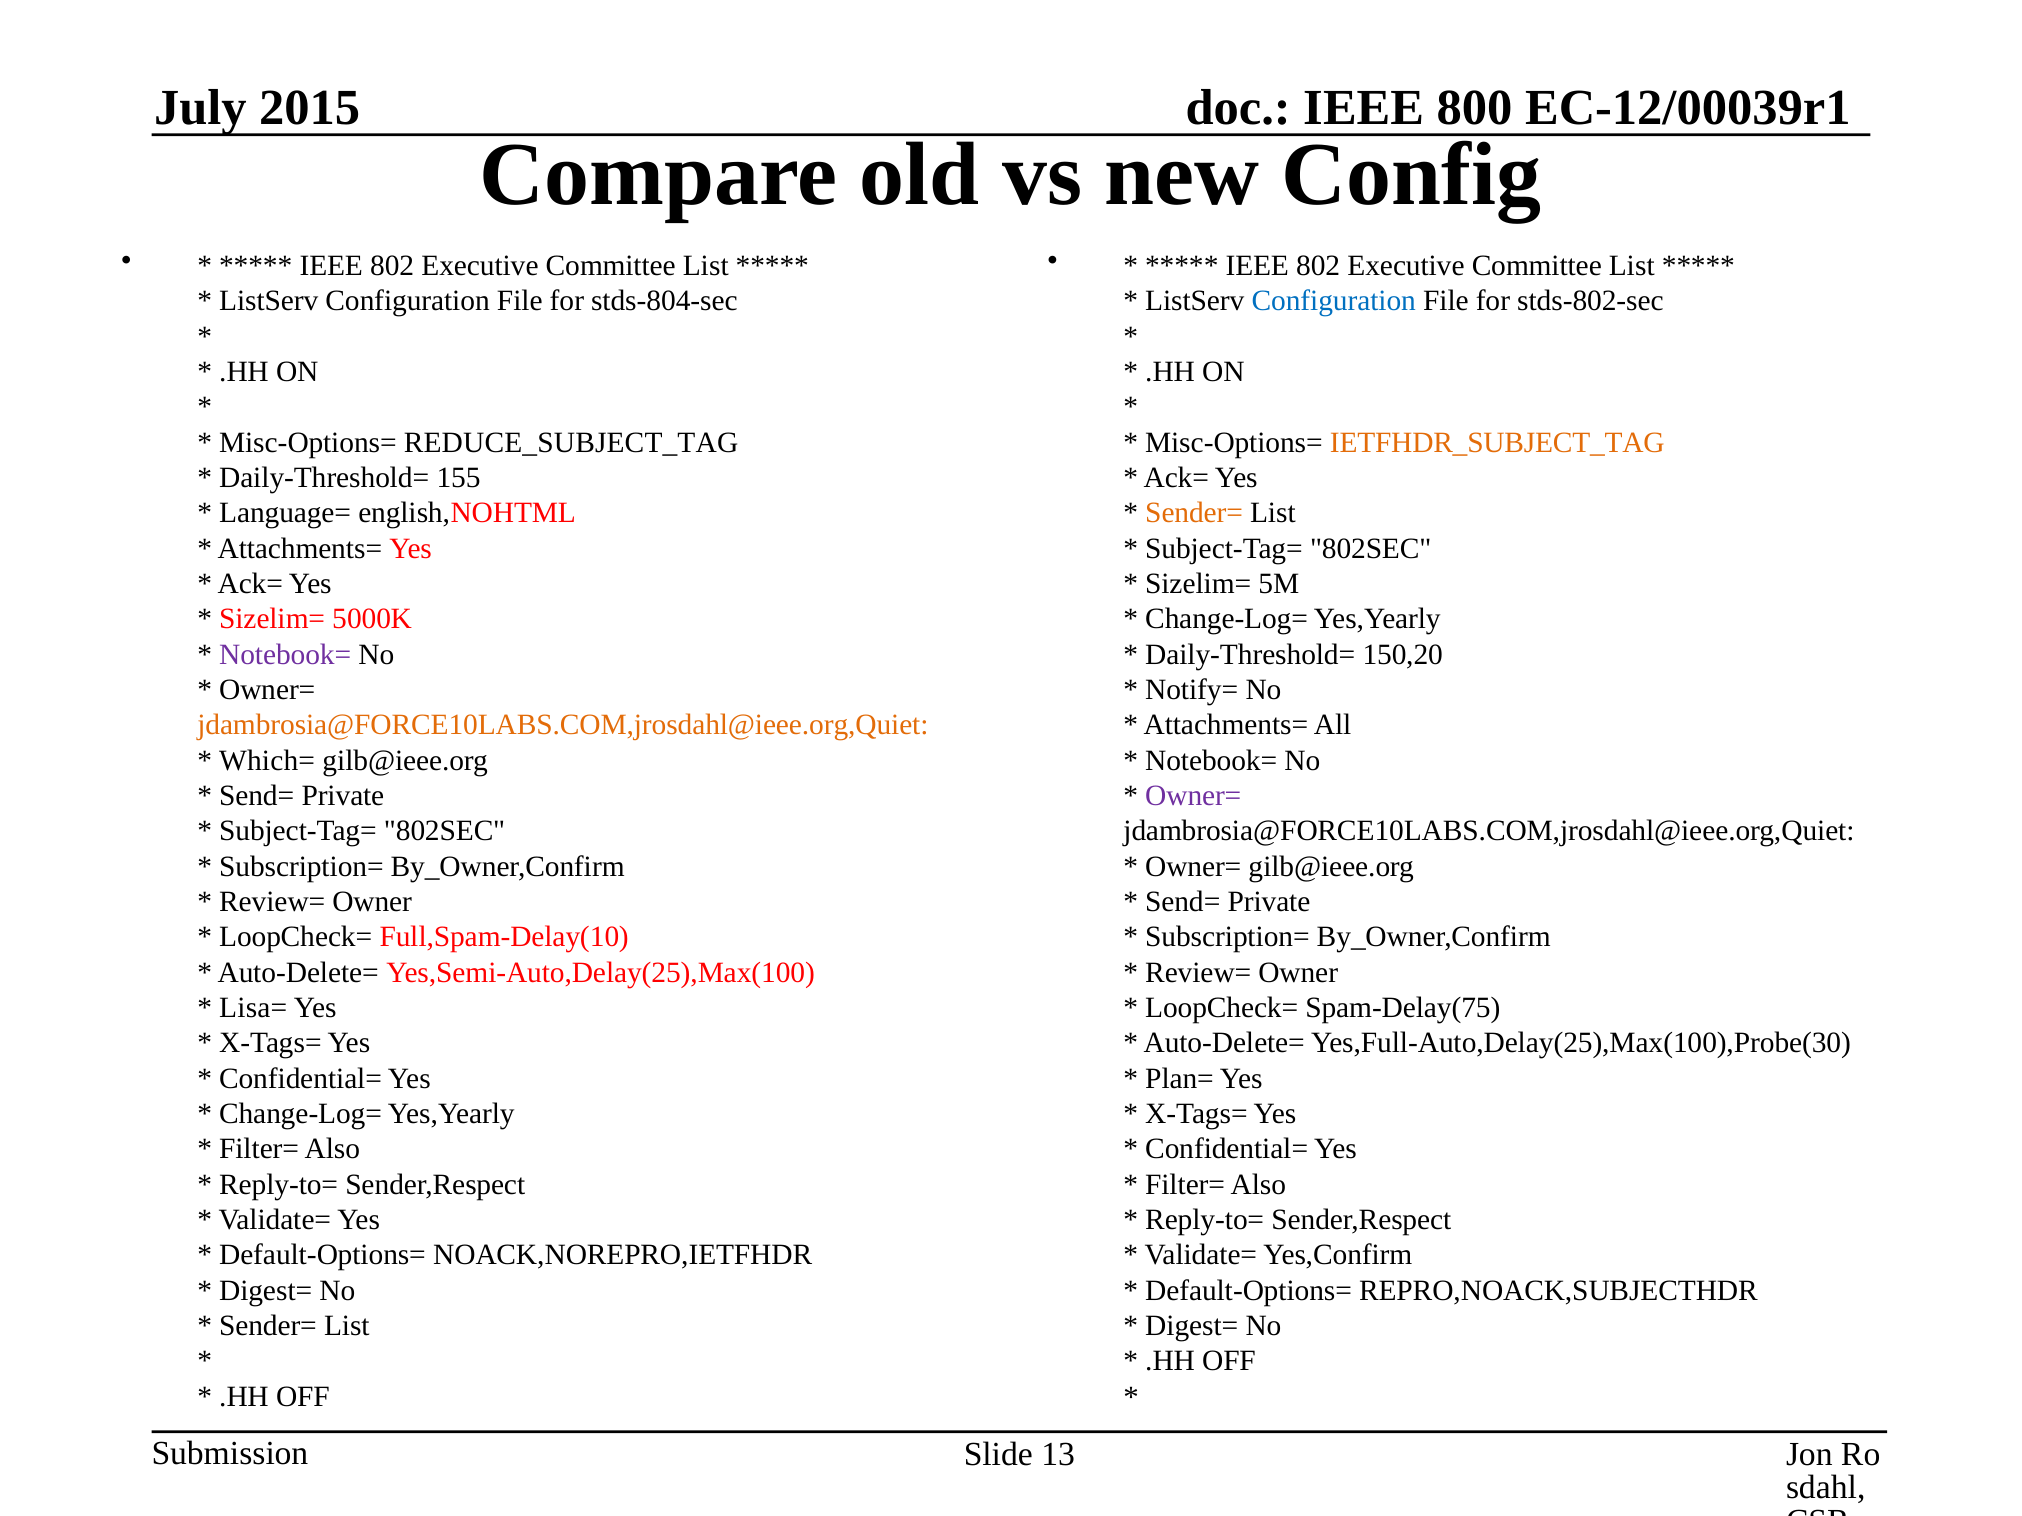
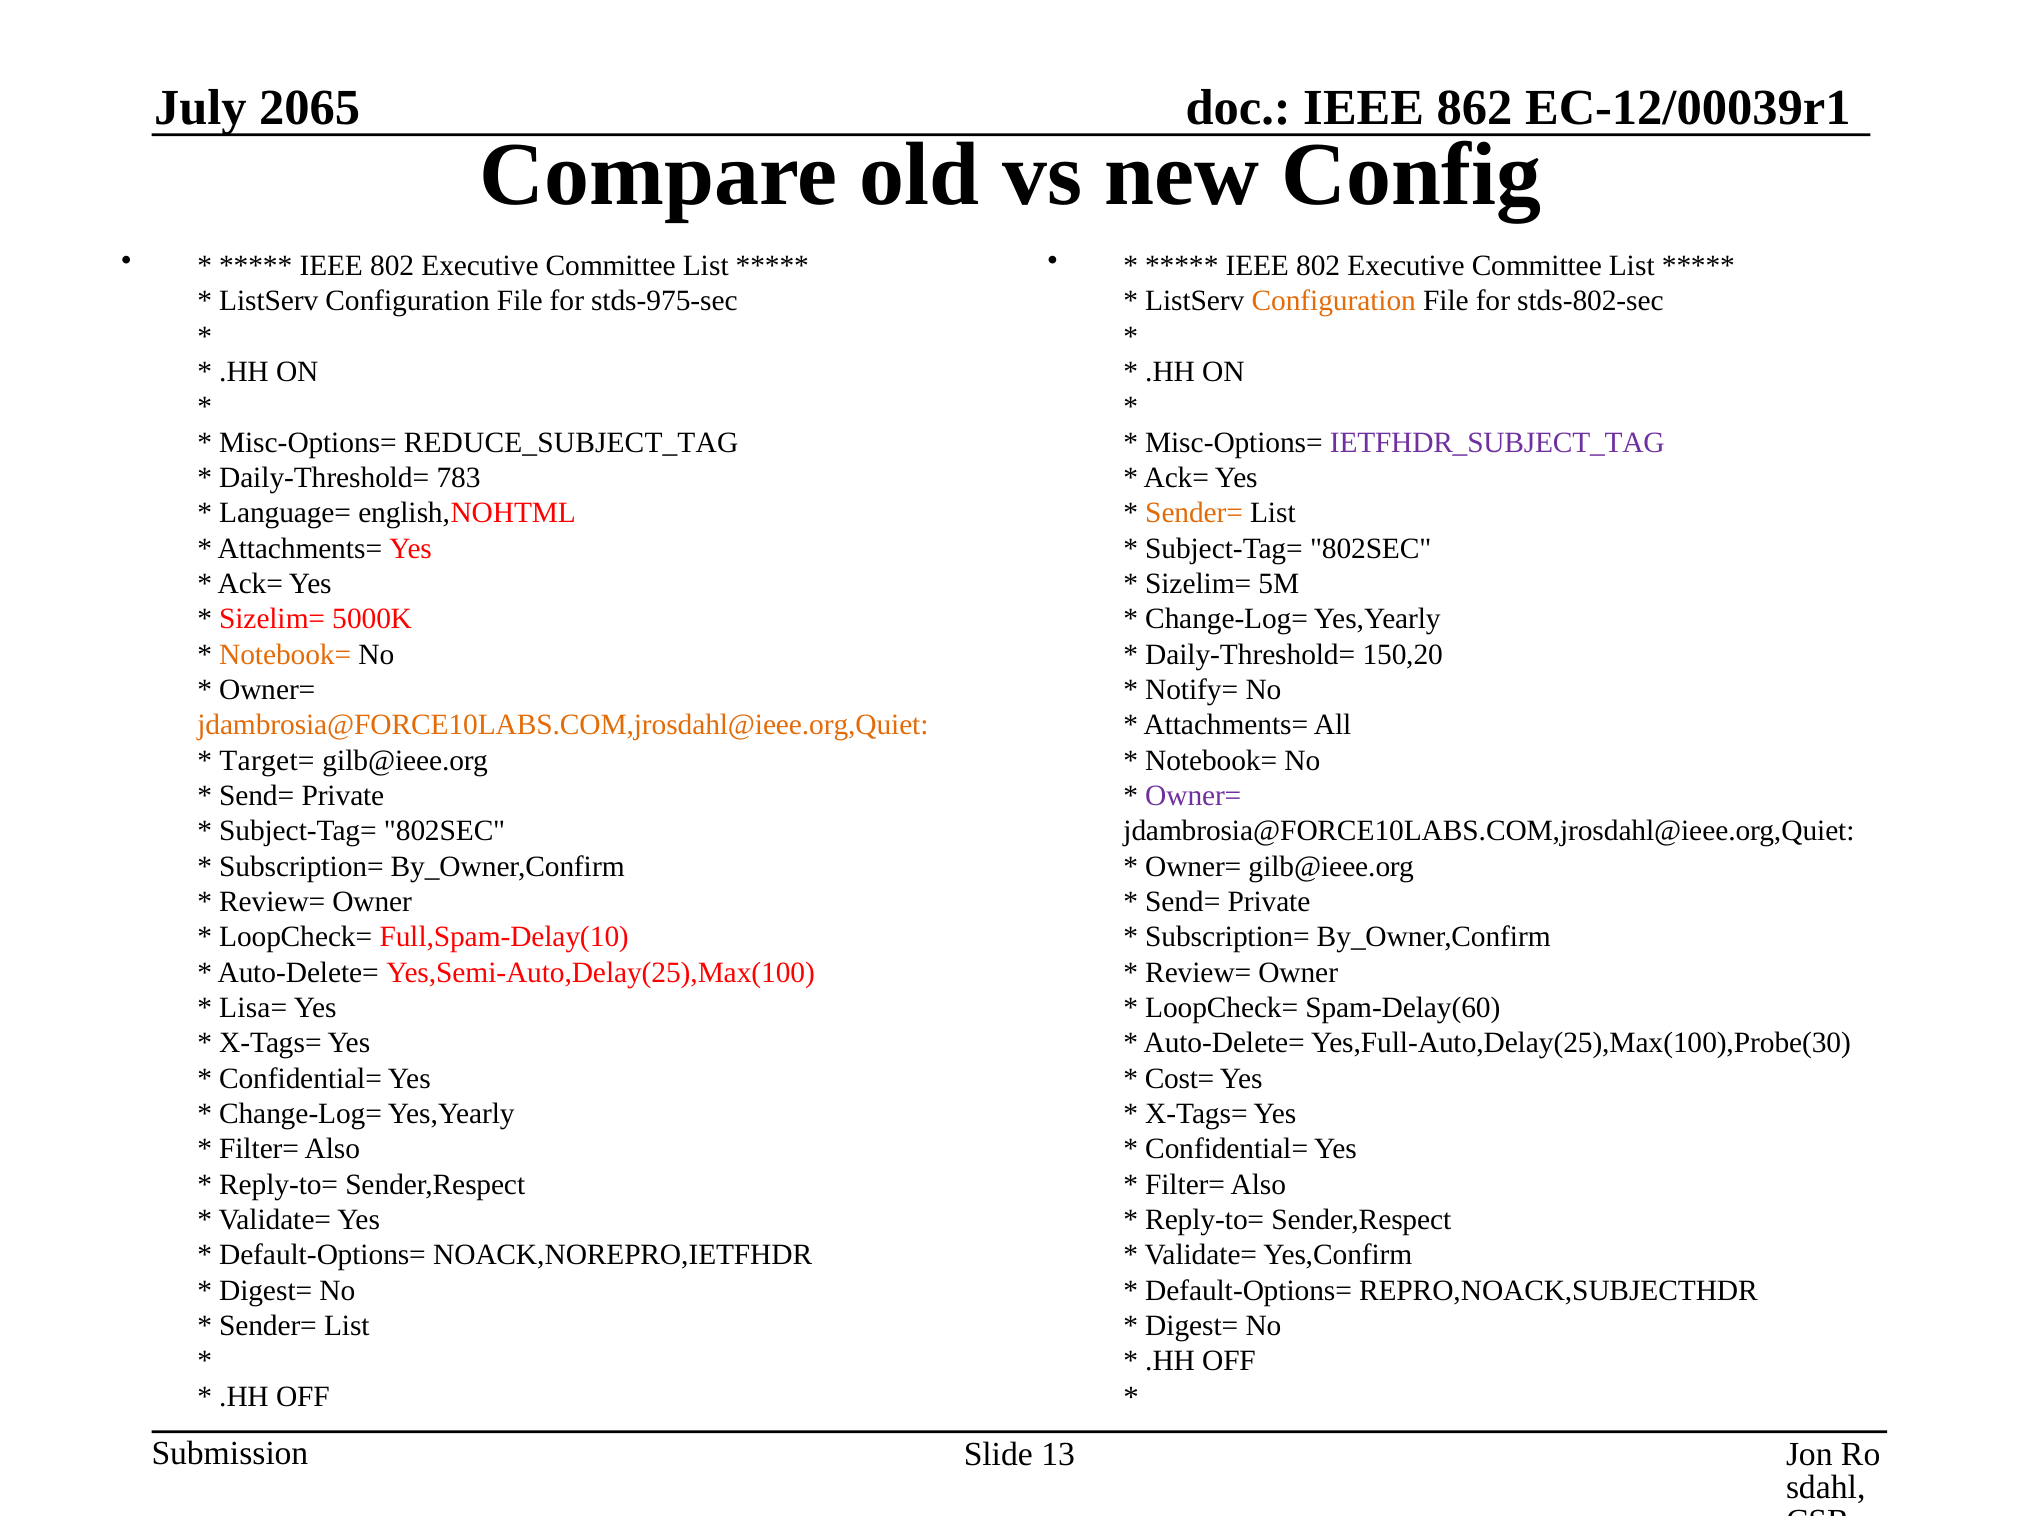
2015: 2015 -> 2065
800: 800 -> 862
stds-804-sec: stds-804-sec -> stds-975-sec
Configuration at (1334, 301) colour: blue -> orange
IETFHDR_SUBJECT_TAG colour: orange -> purple
155: 155 -> 783
Notebook= at (285, 655) colour: purple -> orange
Which=: Which= -> Target=
Spam-Delay(75: Spam-Delay(75 -> Spam-Delay(60
Plan=: Plan= -> Cost=
